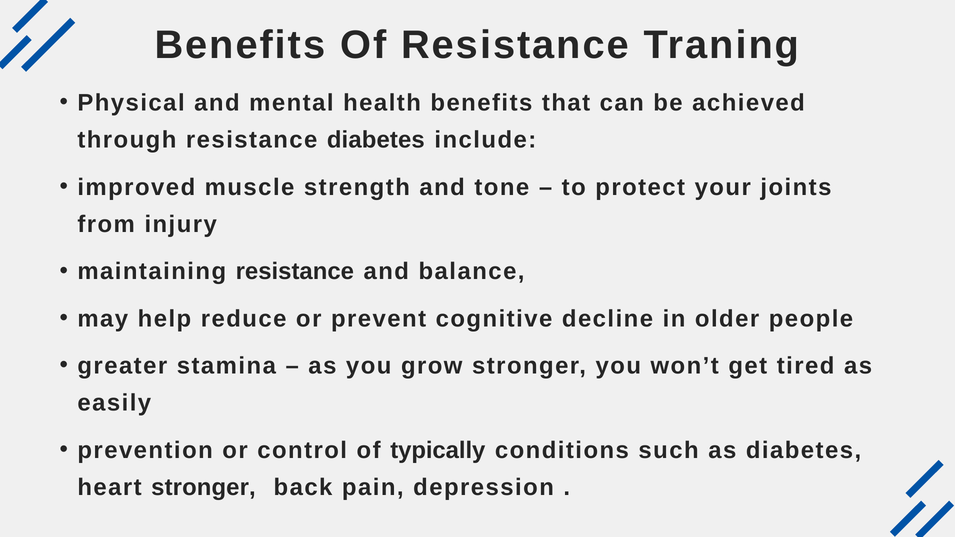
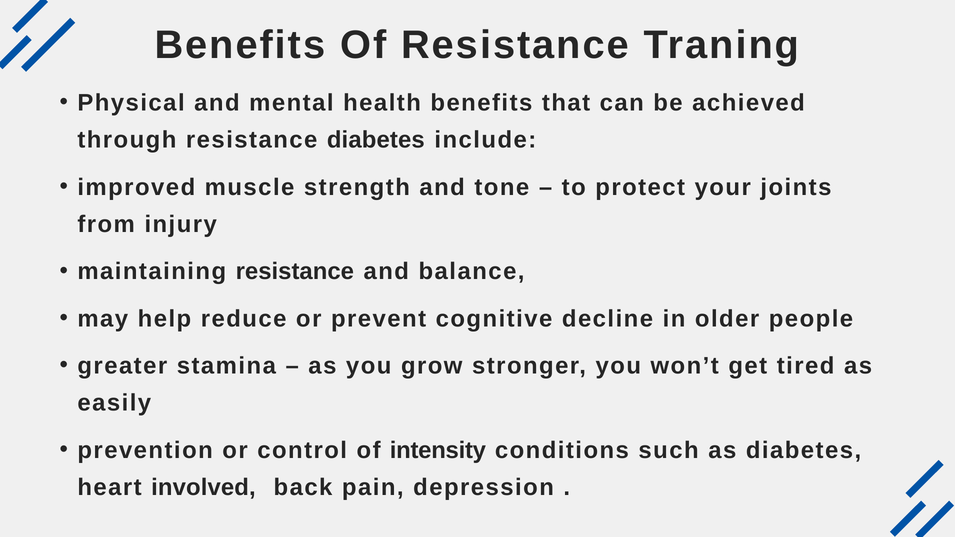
typically: typically -> intensity
heart stronger: stronger -> involved
